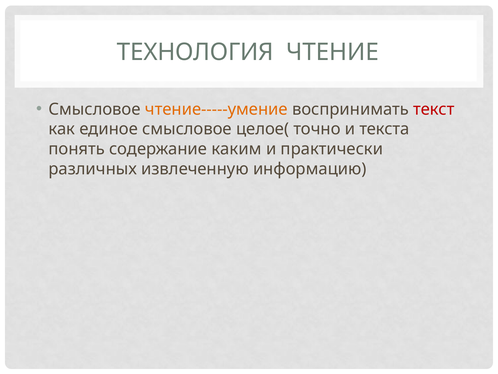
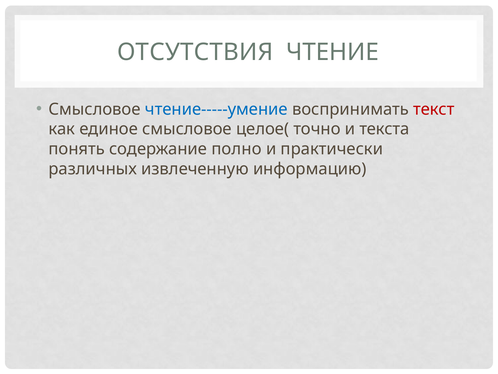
ТЕХНОЛОГИЯ: ТЕХНОЛОГИЯ -> ОТСУТСТВИЯ
чтение-----умение colour: orange -> blue
каким: каким -> полно
